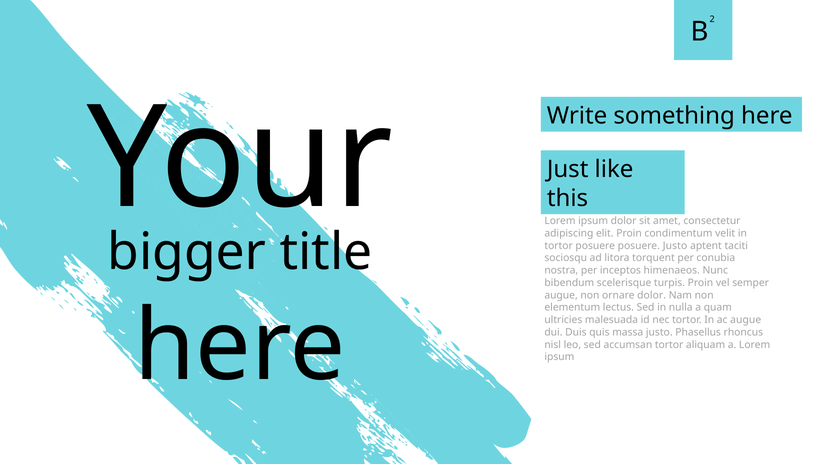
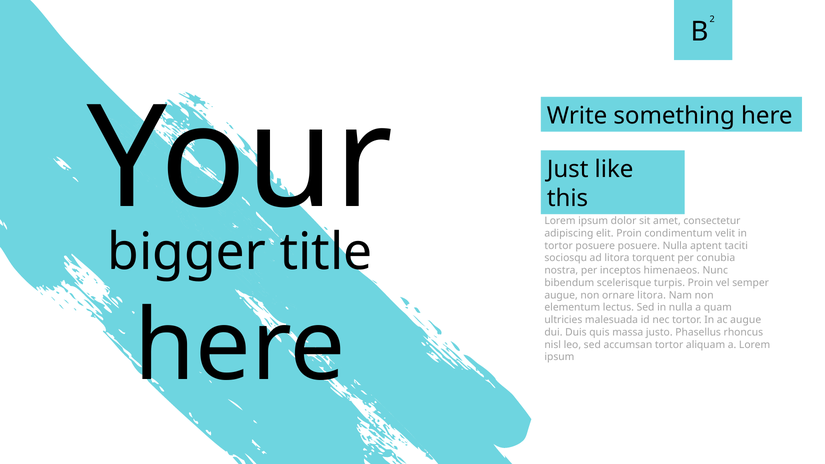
posuere Justo: Justo -> Nulla
ornare dolor: dolor -> litora
